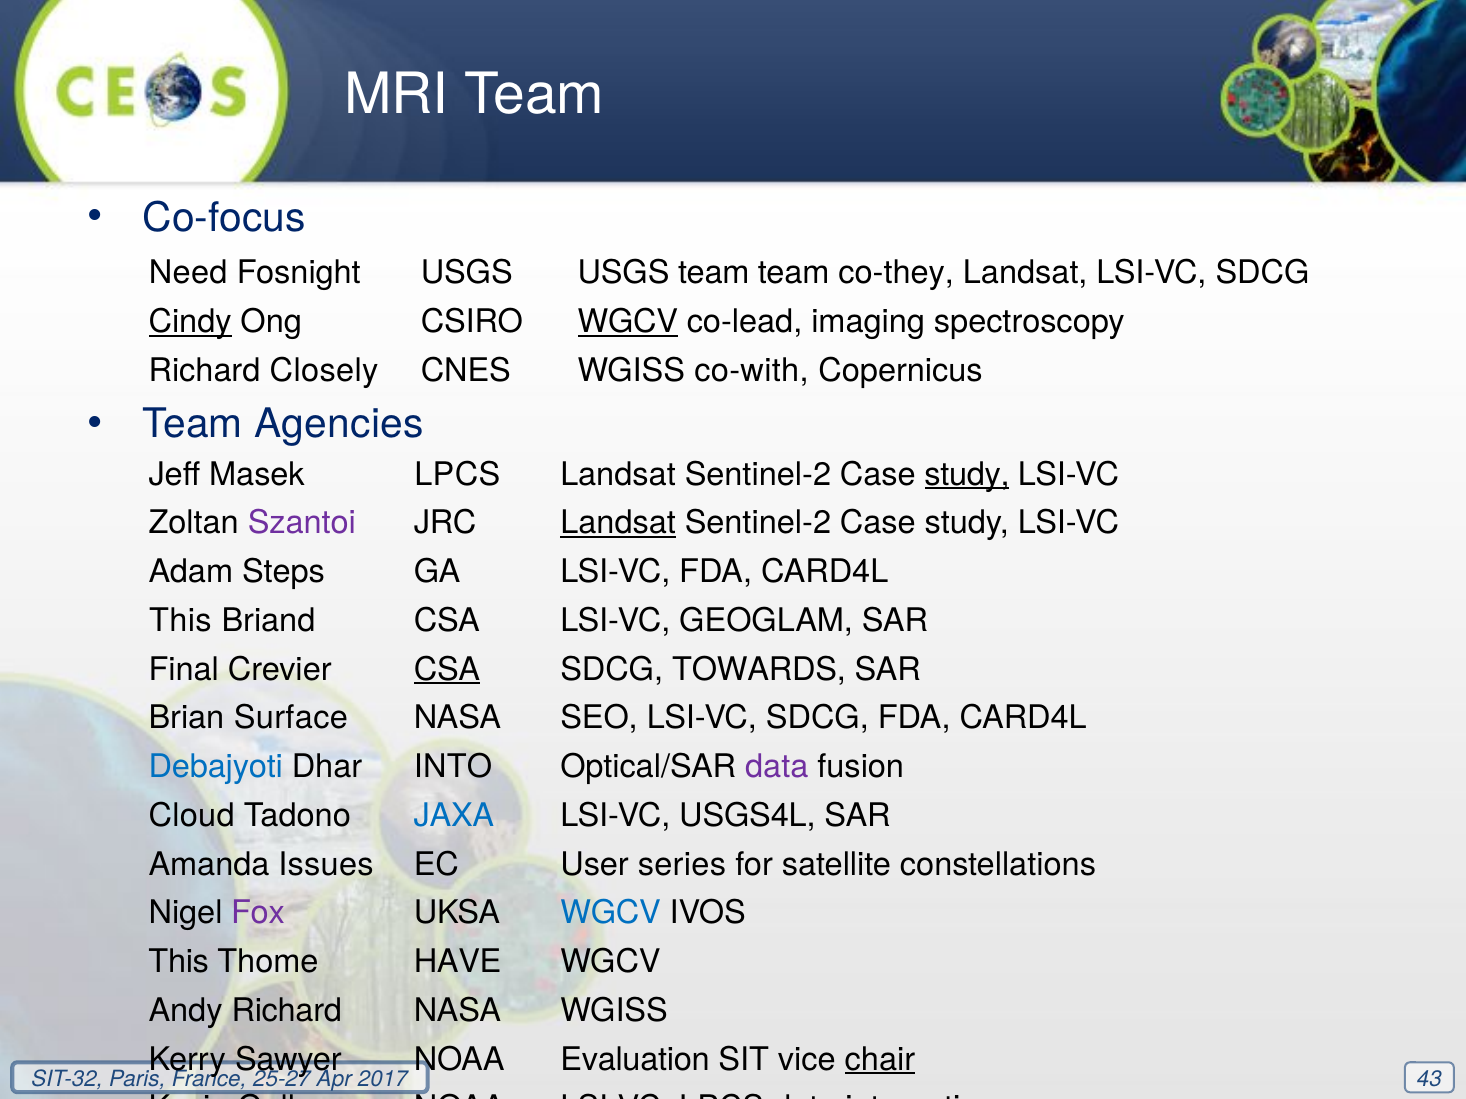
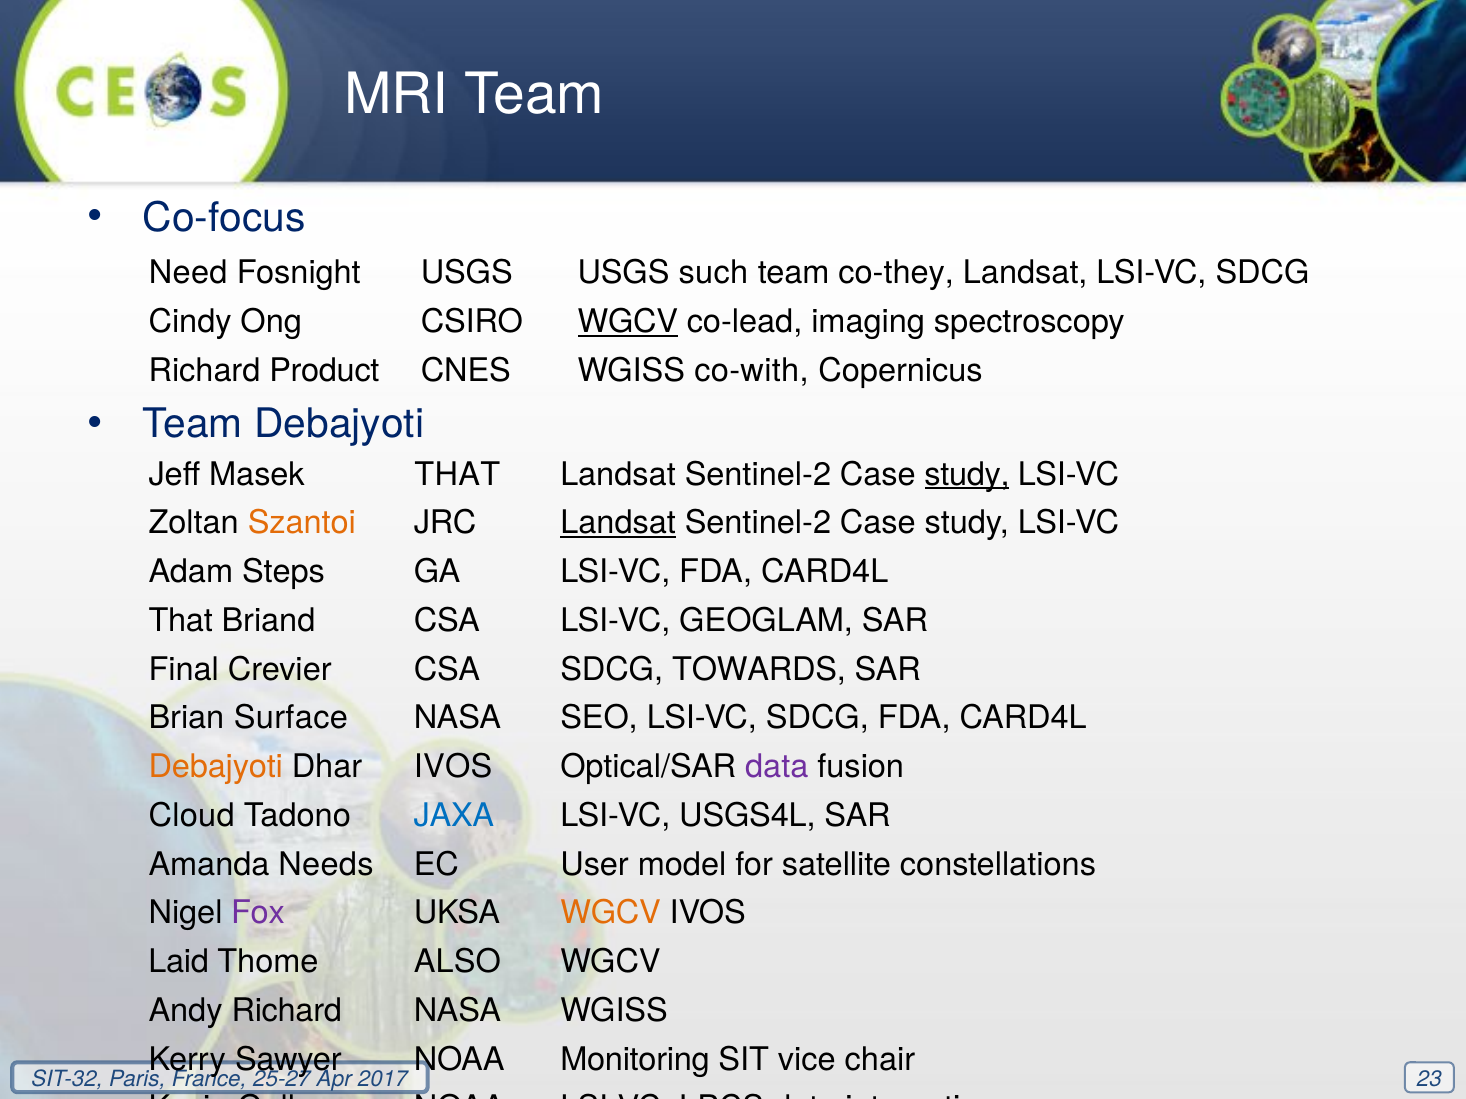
USGS team: team -> such
Cindy underline: present -> none
Closely: Closely -> Product
Team Agencies: Agencies -> Debajyoti
Masek LPCS: LPCS -> THAT
Szantoi colour: purple -> orange
This at (180, 621): This -> That
CSA at (447, 670) underline: present -> none
Debajyoti at (216, 767) colour: blue -> orange
Dhar INTO: INTO -> IVOS
Issues: Issues -> Needs
series: series -> model
WGCV at (611, 914) colour: blue -> orange
This at (179, 962): This -> Laid
HAVE: HAVE -> ALSO
Evaluation: Evaluation -> Monitoring
chair at (880, 1060) underline: present -> none
43: 43 -> 23
